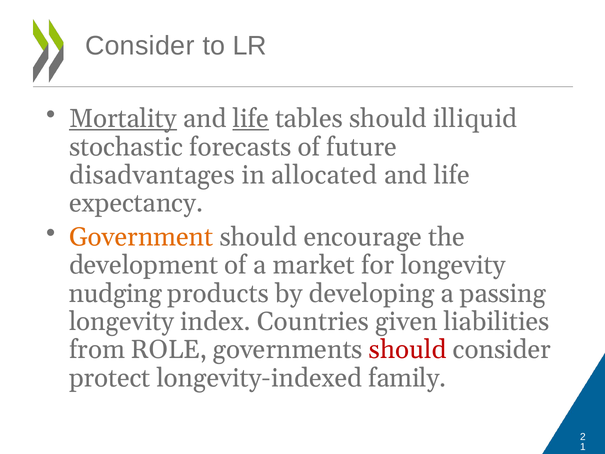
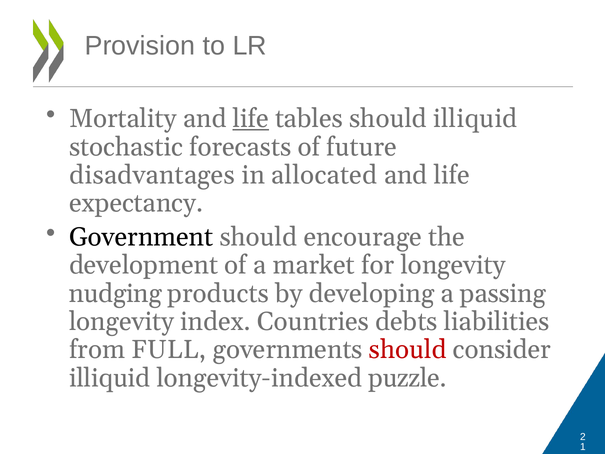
Consider at (140, 46): Consider -> Provision
Mortality underline: present -> none
Government colour: orange -> black
given: given -> debts
ROLE: ROLE -> FULL
protect at (110, 378): protect -> illiquid
family: family -> puzzle
